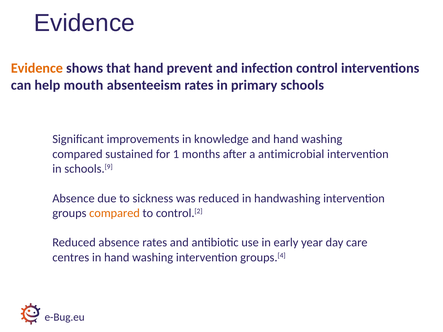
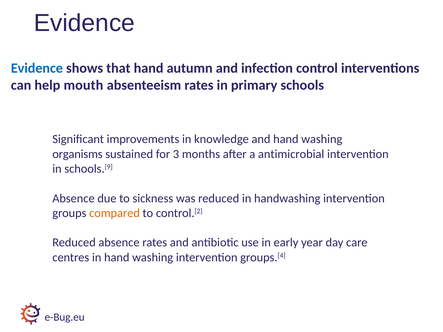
Evidence at (37, 68) colour: orange -> blue
prevent: prevent -> autumn
compared at (77, 154): compared -> organisms
1: 1 -> 3
